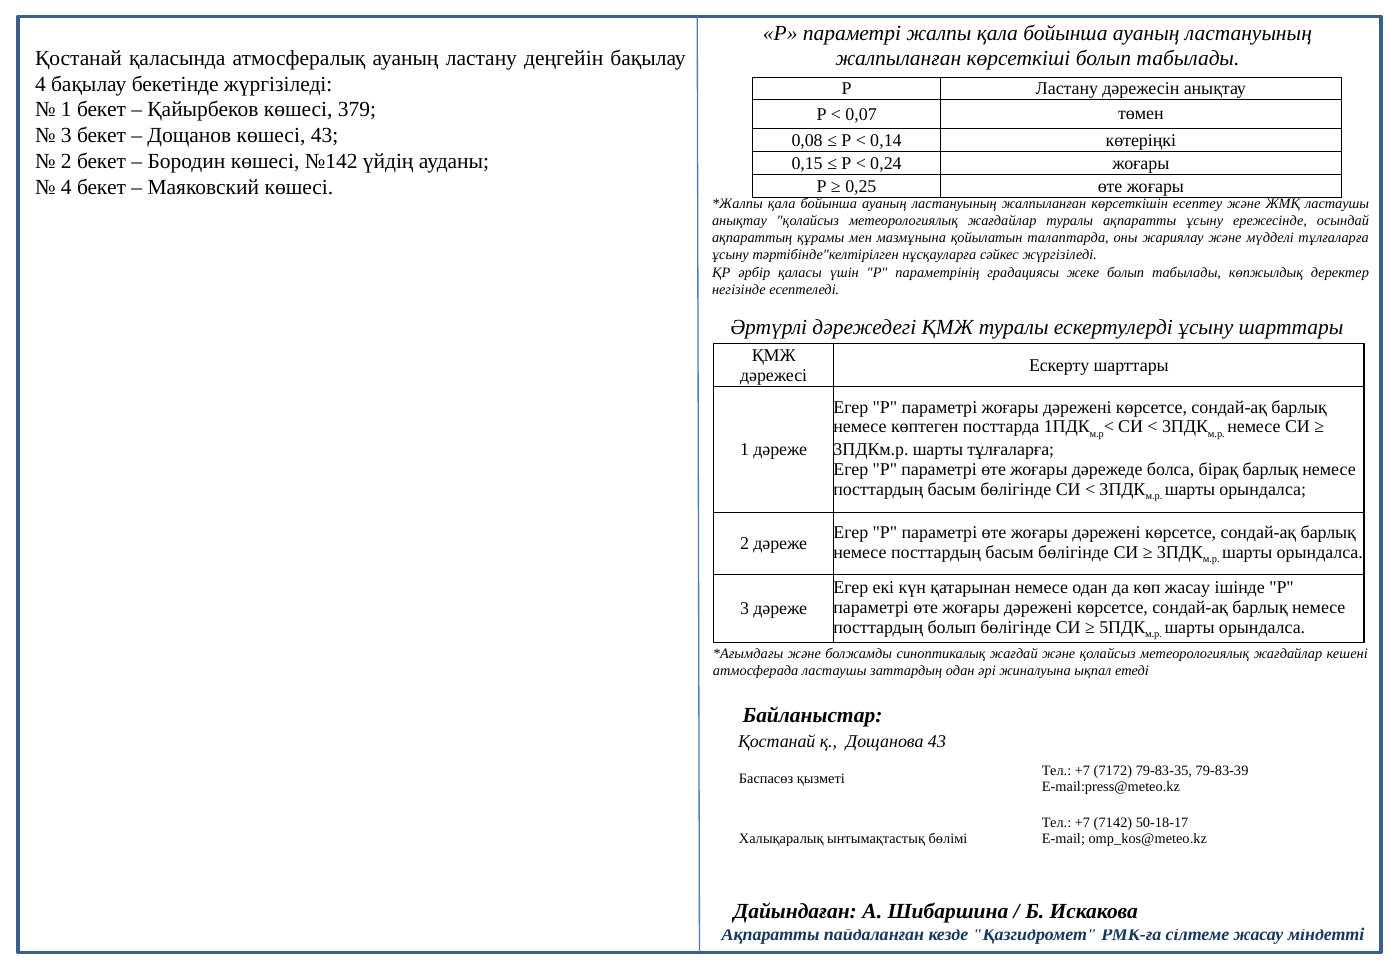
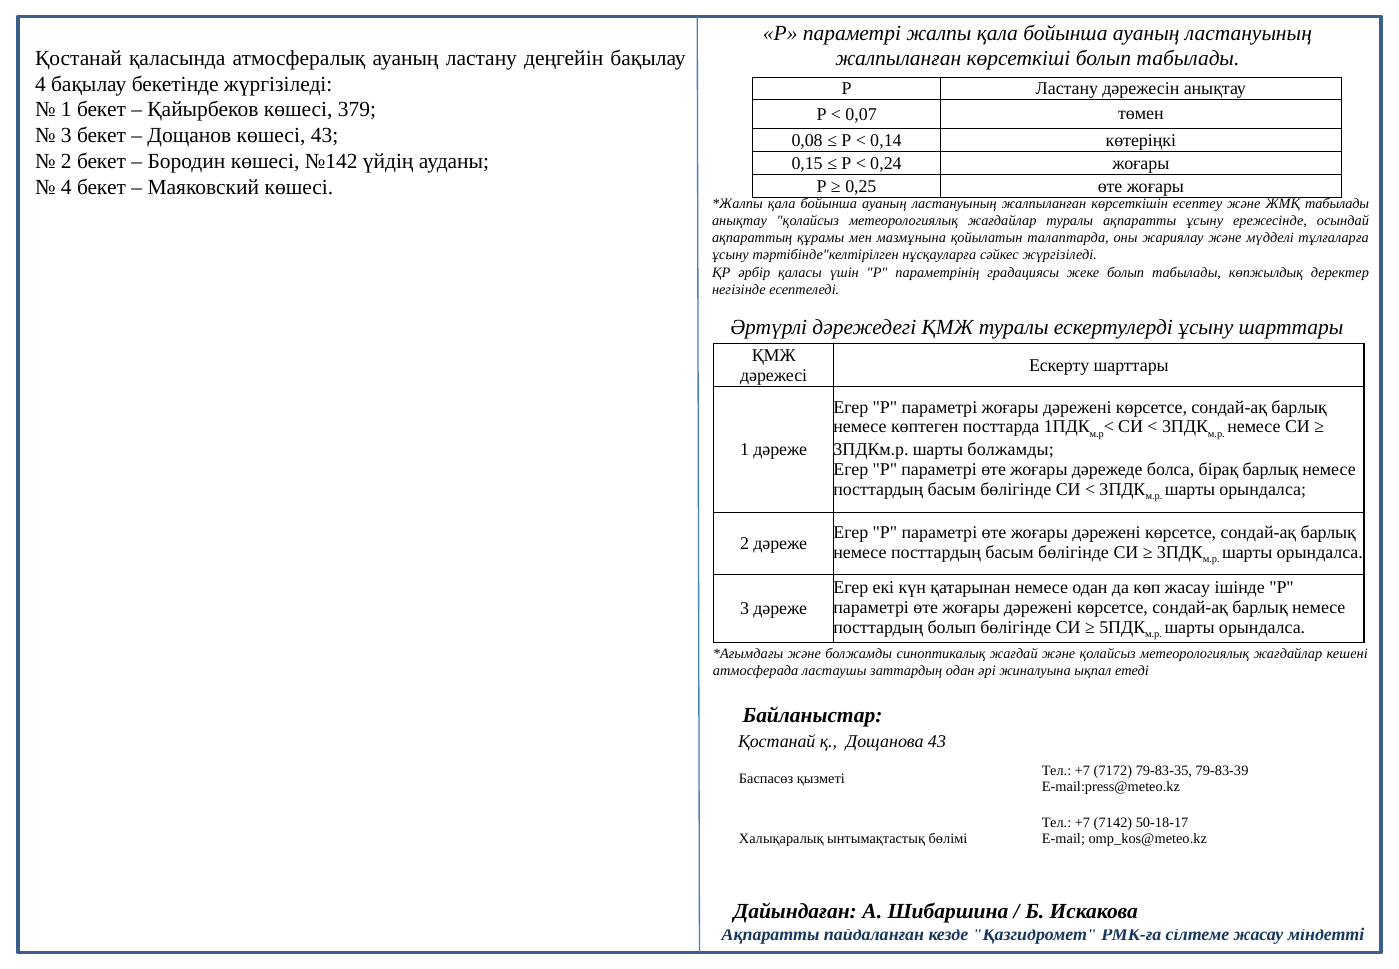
ЖМҚ ластаушы: ластаушы -> табылады
шарты тұлғаларға: тұлғаларға -> болжамды
